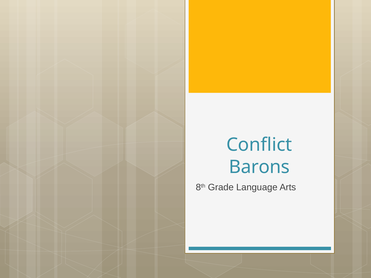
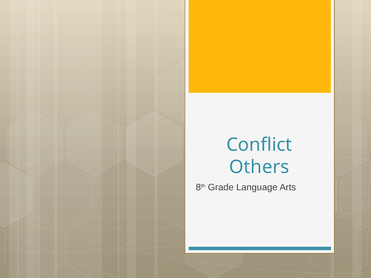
Barons: Barons -> Others
